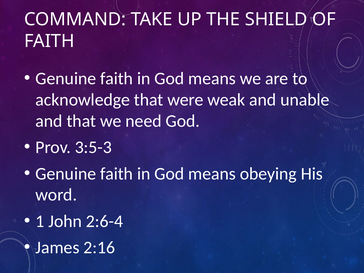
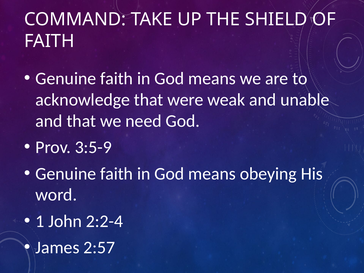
3:5-3: 3:5-3 -> 3:5-9
2:6-4: 2:6-4 -> 2:2-4
2:16: 2:16 -> 2:57
